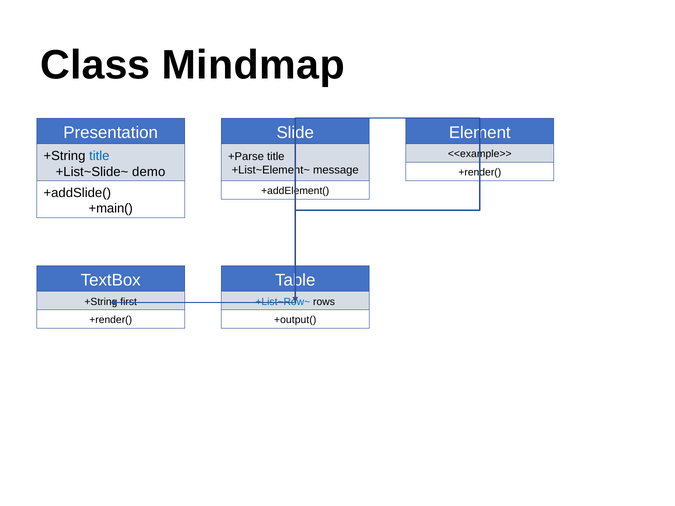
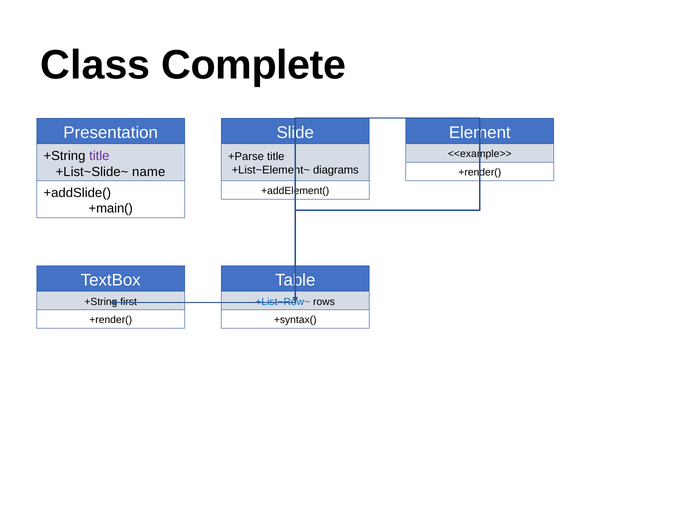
Mindmap: Mindmap -> Complete
title at (99, 156) colour: blue -> purple
message: message -> diagrams
demo: demo -> name
+output(: +output( -> +syntax(
